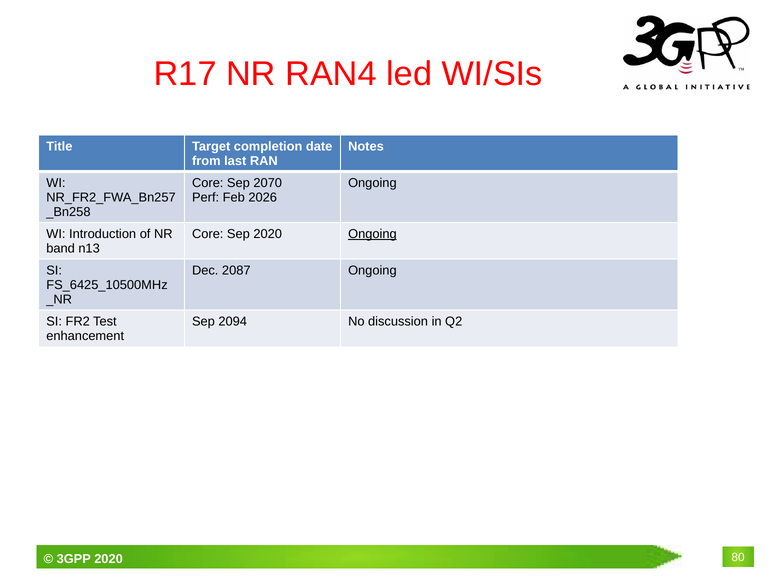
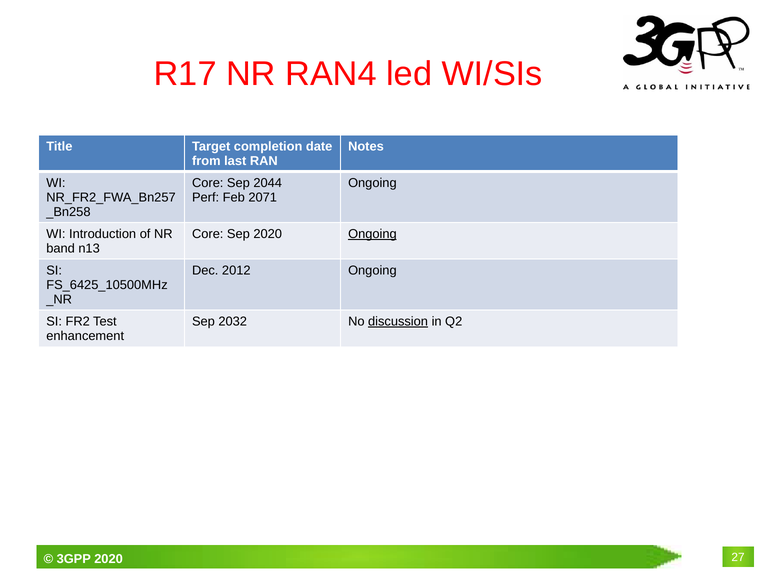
2070: 2070 -> 2044
2026: 2026 -> 2071
2087: 2087 -> 2012
2094: 2094 -> 2032
discussion underline: none -> present
80: 80 -> 27
